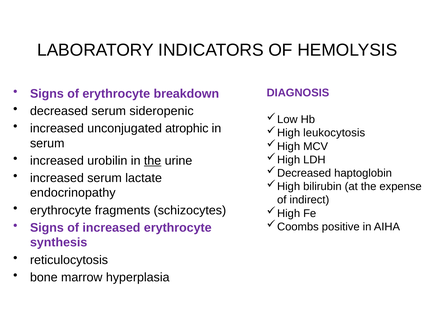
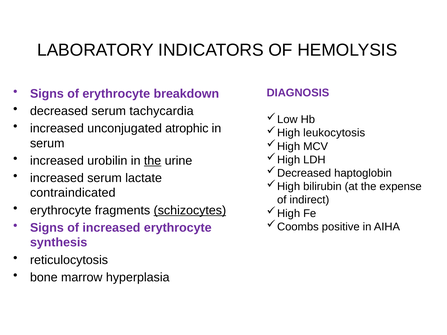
sideropenic: sideropenic -> tachycardia
endocrinopathy: endocrinopathy -> contraindicated
schizocytes underline: none -> present
